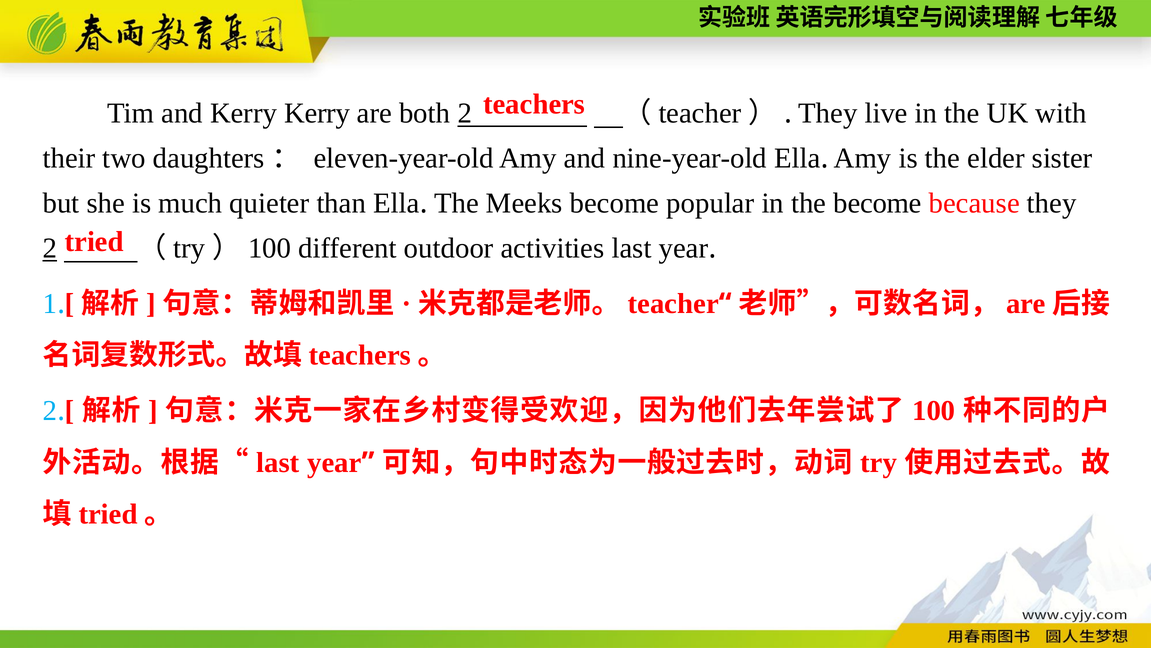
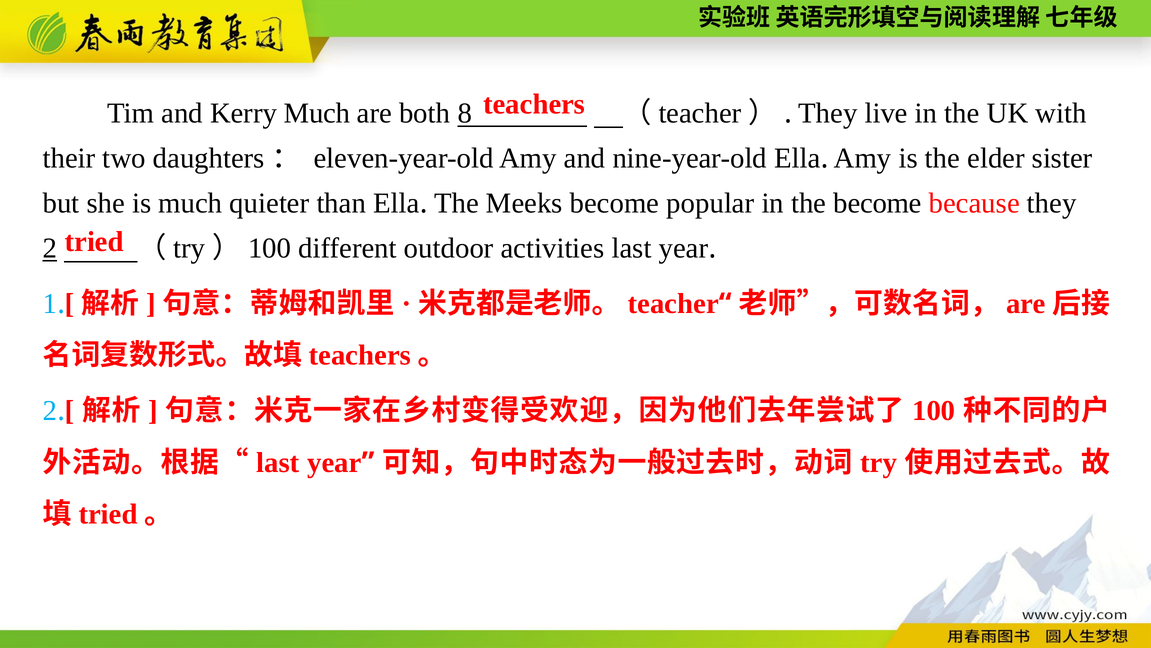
Kerry Kerry: Kerry -> Much
both 2: 2 -> 8
